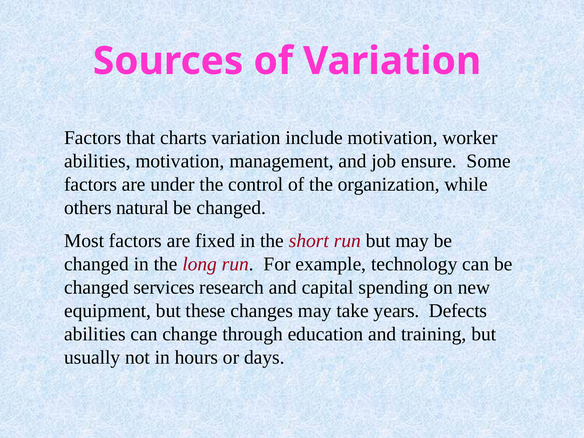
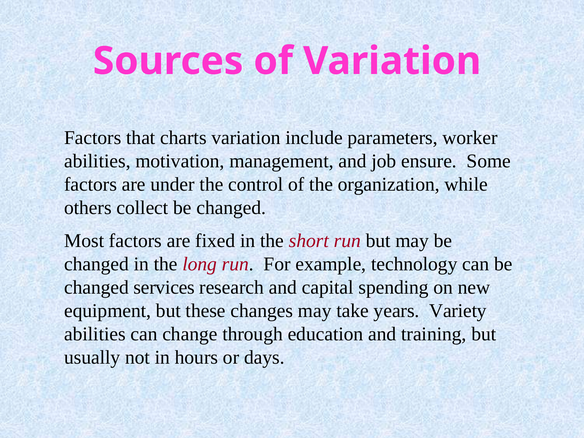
include motivation: motivation -> parameters
natural: natural -> collect
Defects: Defects -> Variety
